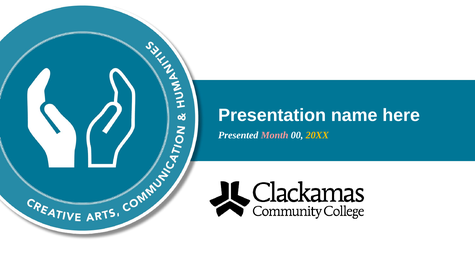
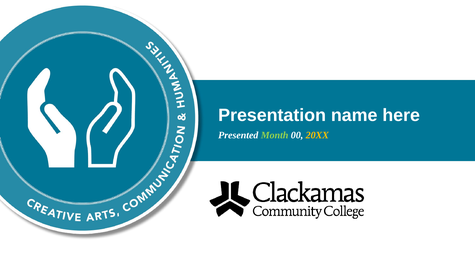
Month colour: pink -> light green
